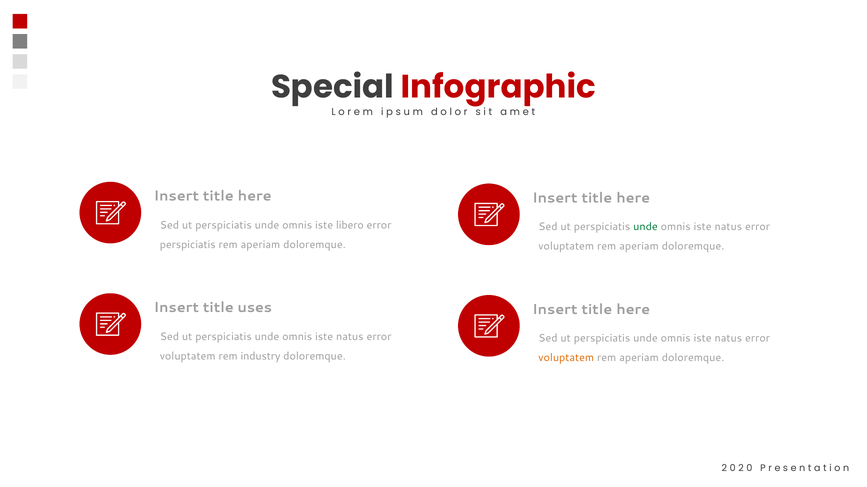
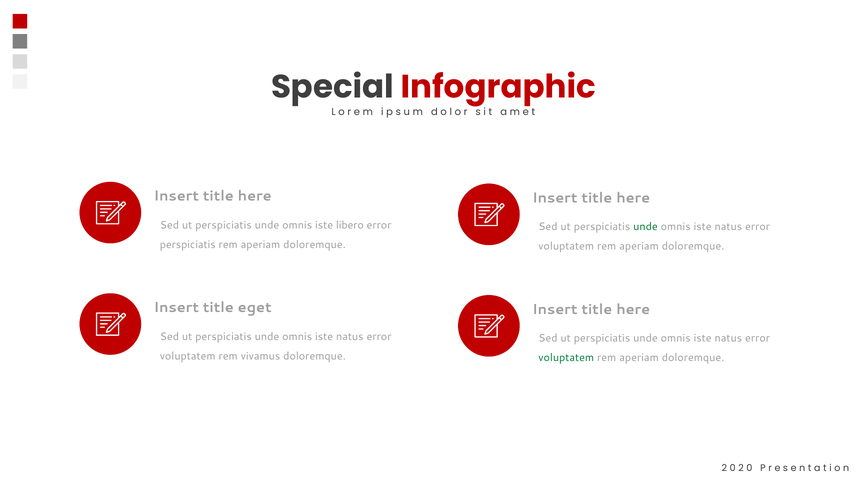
uses: uses -> eget
industry: industry -> vivamus
voluptatem at (566, 358) colour: orange -> green
